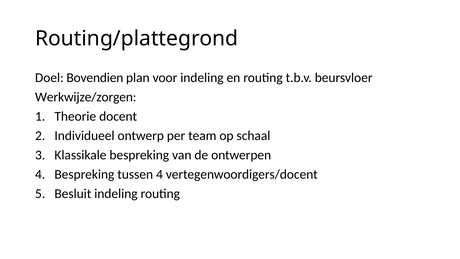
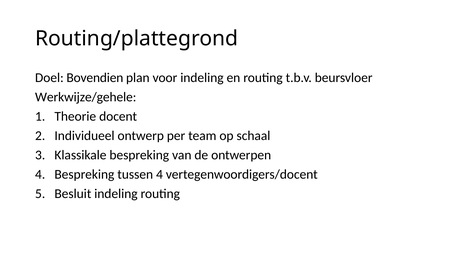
Werkwijze/zorgen: Werkwijze/zorgen -> Werkwijze/gehele
